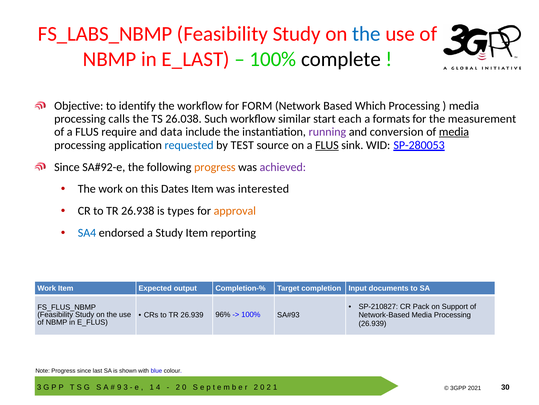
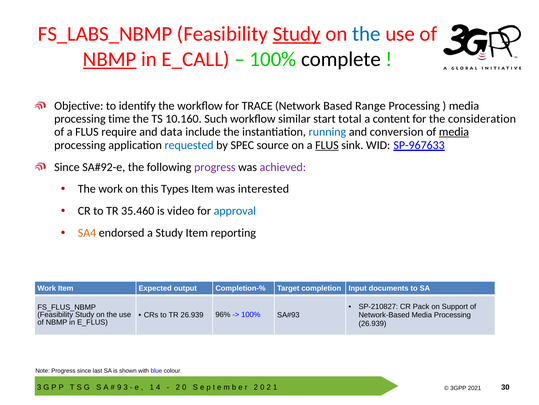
Study at (297, 34) underline: none -> present
NBMP at (110, 59) underline: none -> present
E_LAST: E_LAST -> E_CALL
FORM: FORM -> TRACE
Which: Which -> Range
calls: calls -> time
26.038: 26.038 -> 10.160
each: each -> total
formats: formats -> content
measurement: measurement -> consideration
running colour: purple -> blue
TEST: TEST -> SPEC
SP-280053: SP-280053 -> SP-967633
progress at (215, 167) colour: orange -> purple
Dates: Dates -> Types
26.938: 26.938 -> 35.460
types: types -> video
approval colour: orange -> blue
SA4 colour: blue -> orange
